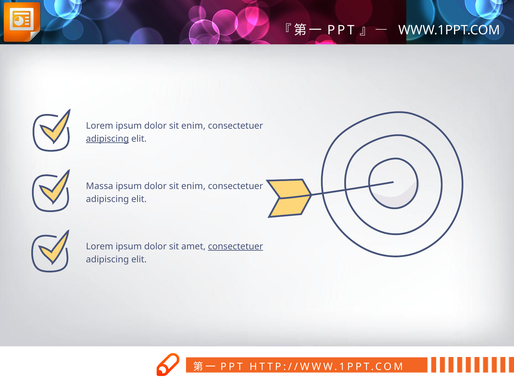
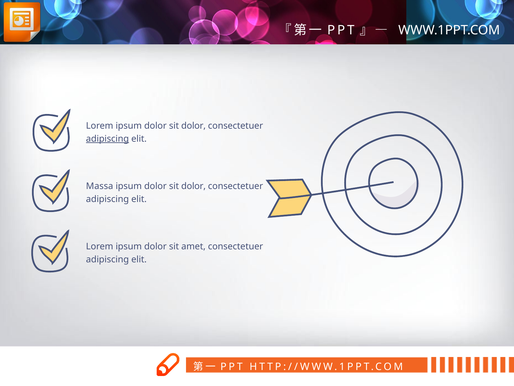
enim at (193, 126): enim -> dolor
enim at (193, 186): enim -> dolor
consectetuer at (236, 246) underline: present -> none
